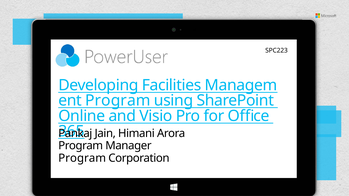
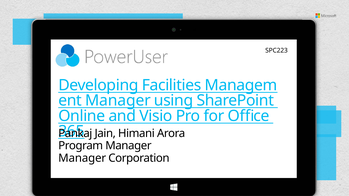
Program at (118, 101): Program -> Manager
Program at (82, 158): Program -> Manager
